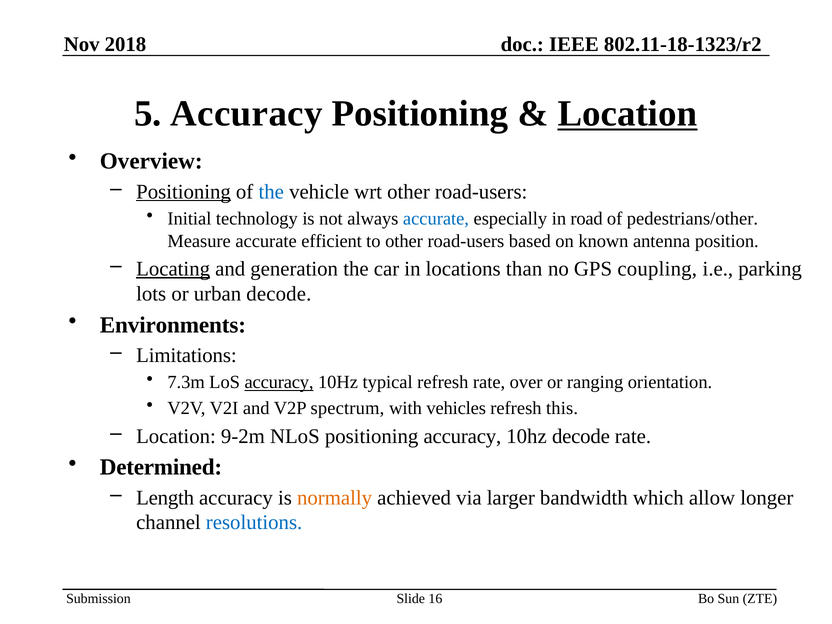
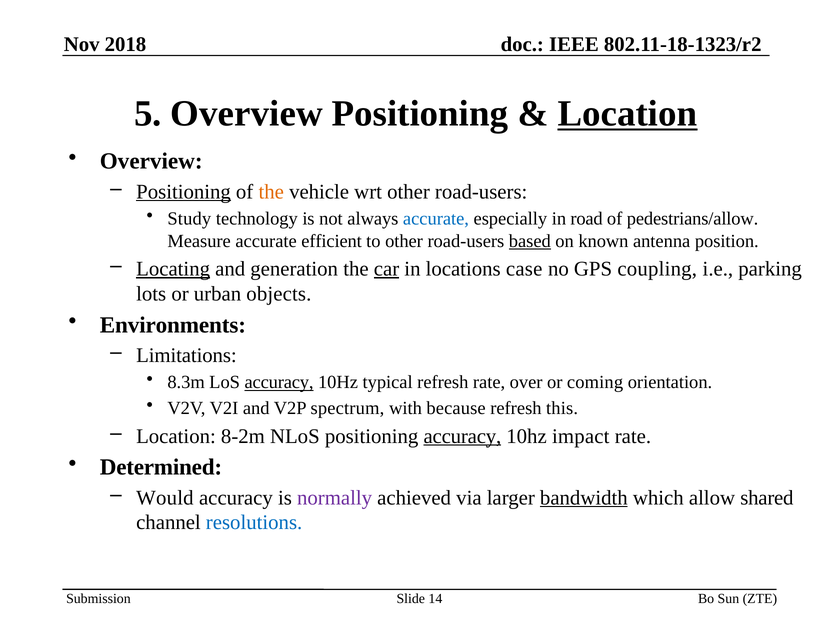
5 Accuracy: Accuracy -> Overview
the at (271, 192) colour: blue -> orange
Initial: Initial -> Study
pedestrians/other: pedestrians/other -> pedestrians/allow
based underline: none -> present
car underline: none -> present
than: than -> case
urban decode: decode -> objects
7.3m: 7.3m -> 8.3m
ranging: ranging -> coming
vehicles: vehicles -> because
9-2m: 9-2m -> 8-2m
accuracy at (462, 436) underline: none -> present
10hz decode: decode -> impact
Length: Length -> Would
normally colour: orange -> purple
bandwidth underline: none -> present
longer: longer -> shared
16: 16 -> 14
